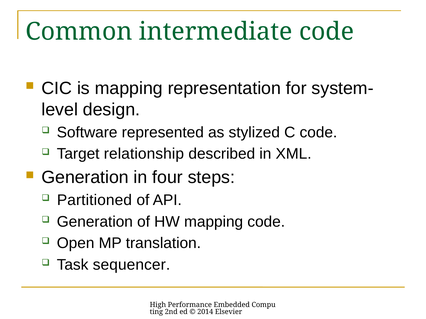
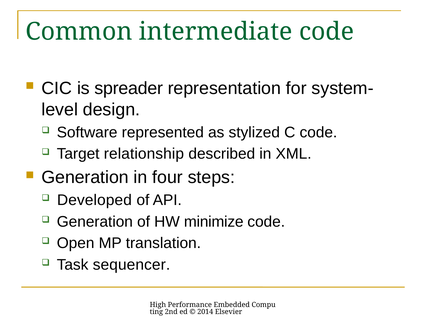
is mapping: mapping -> spreader
Partitioned: Partitioned -> Developed
HW mapping: mapping -> minimize
